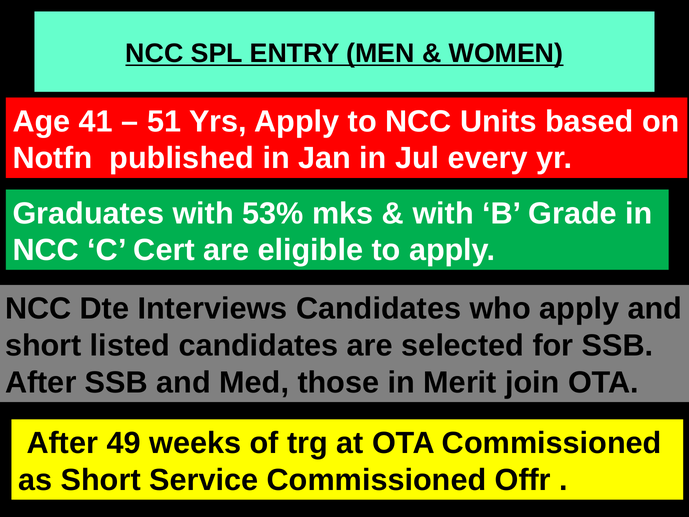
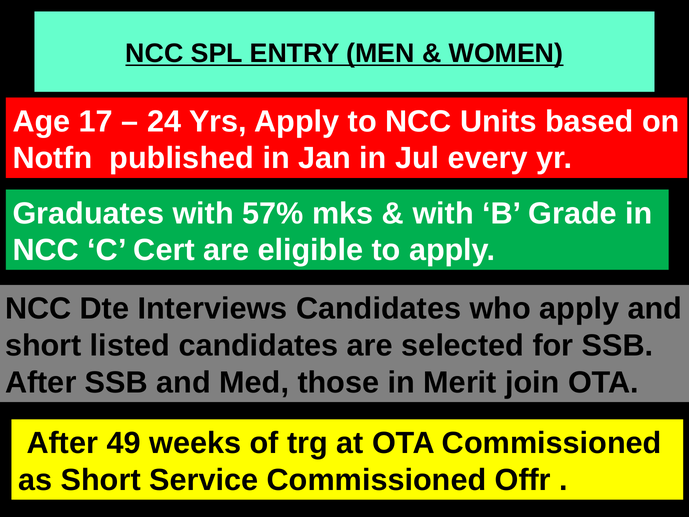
41: 41 -> 17
51: 51 -> 24
53%: 53% -> 57%
